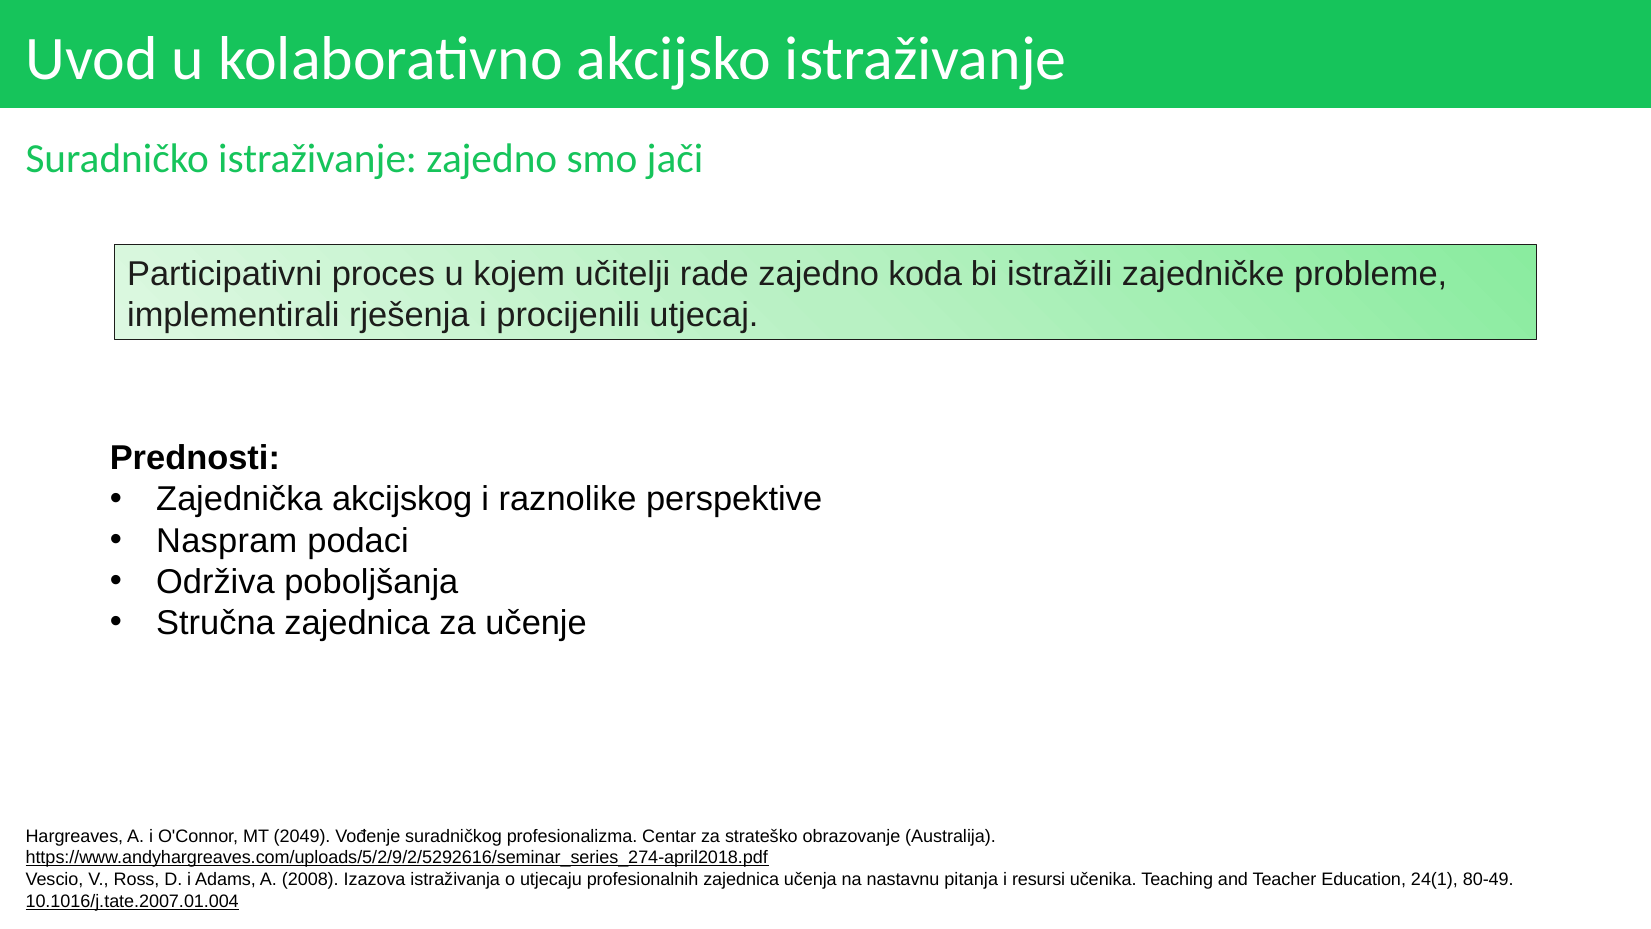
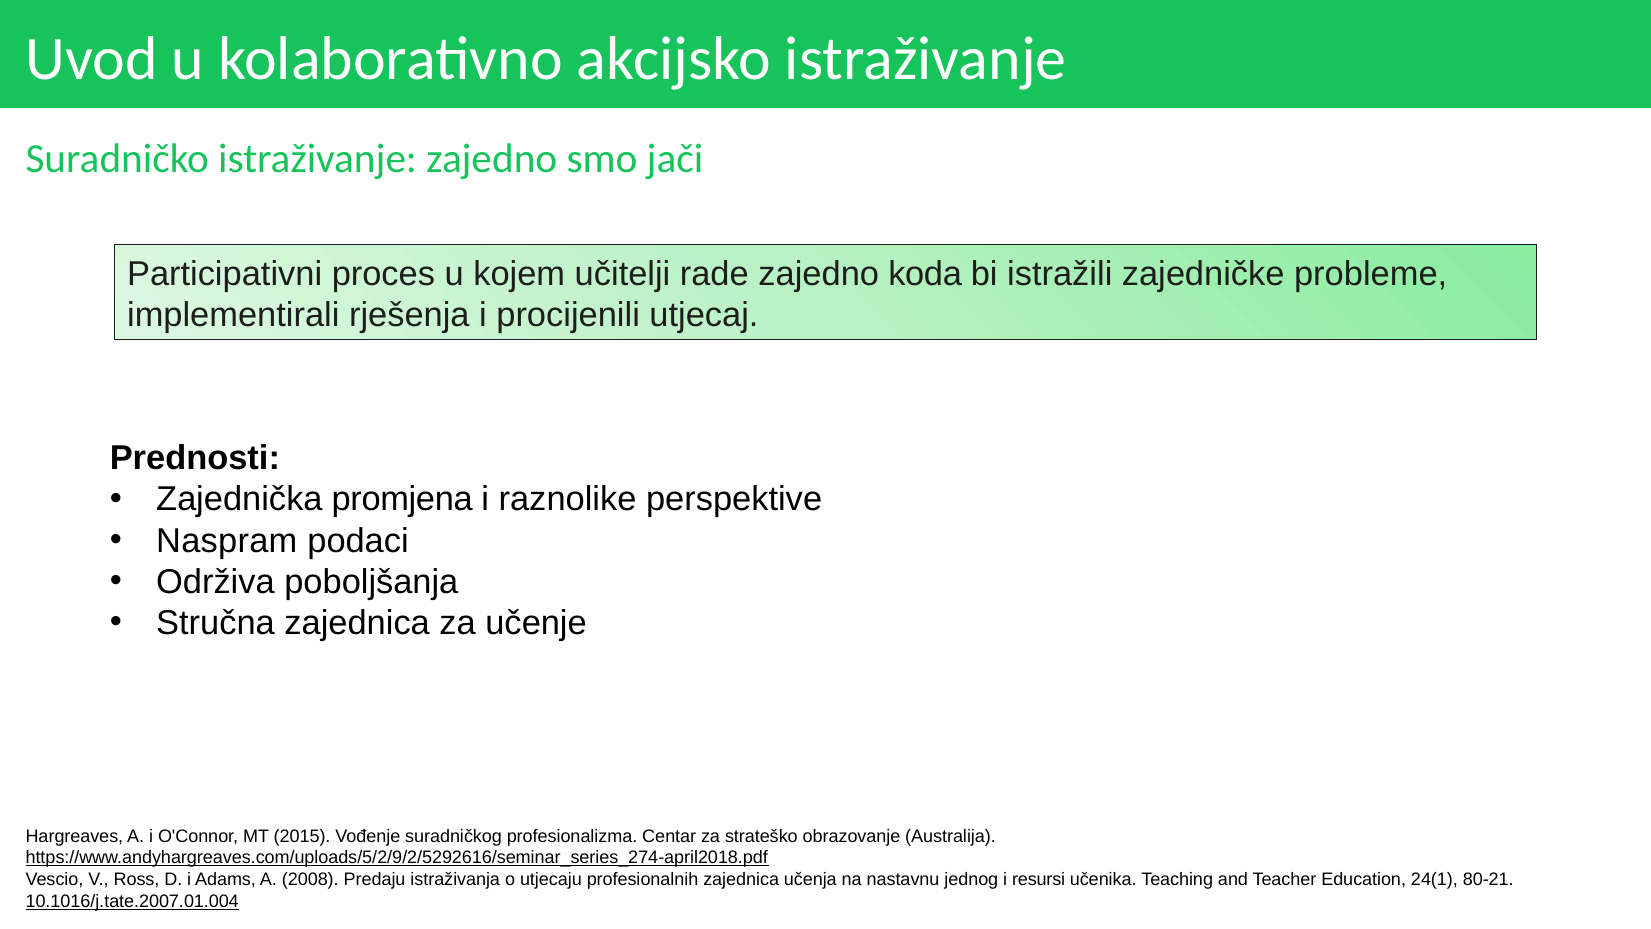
akcijskog: akcijskog -> promjena
2049: 2049 -> 2015
Izazova: Izazova -> Predaju
pitanja: pitanja -> jednog
80-49: 80-49 -> 80-21
